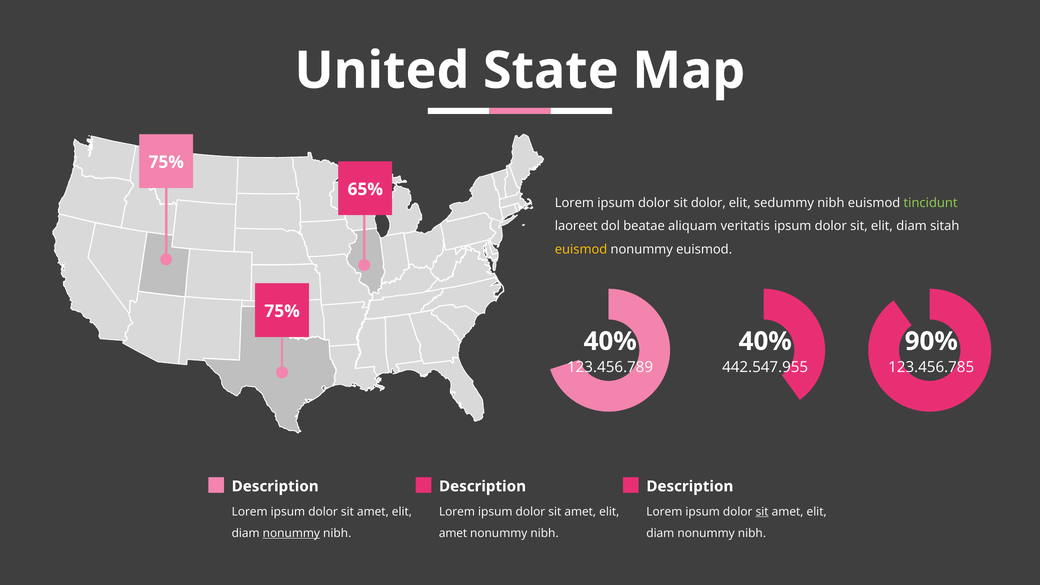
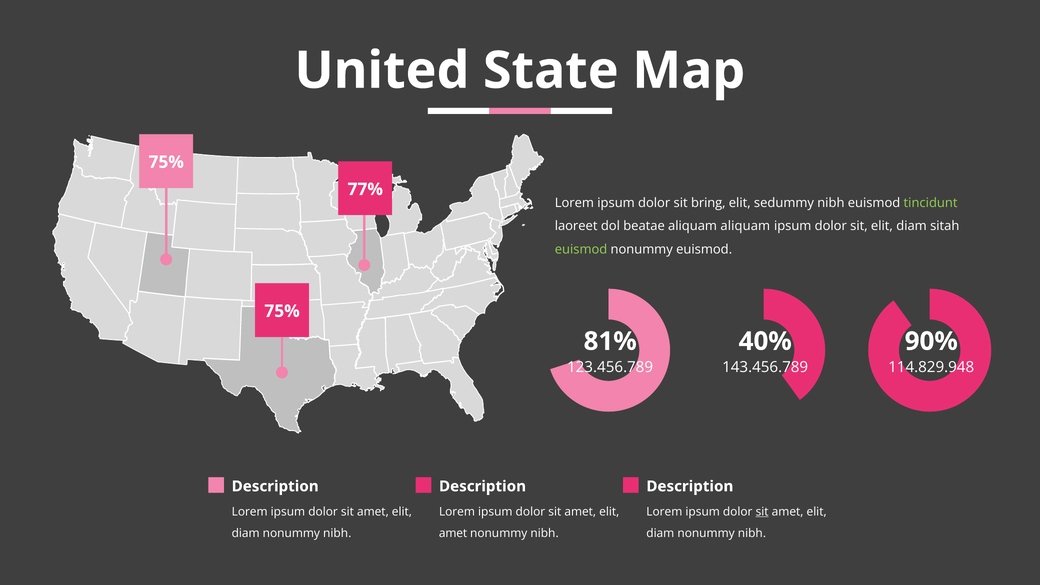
65%: 65% -> 77%
sit dolor: dolor -> bring
aliquam veritatis: veritatis -> aliquam
euismod at (581, 250) colour: yellow -> light green
40% at (610, 341): 40% -> 81%
442.547.955: 442.547.955 -> 143.456.789
123.456.785: 123.456.785 -> 114.829.948
nonummy at (291, 533) underline: present -> none
